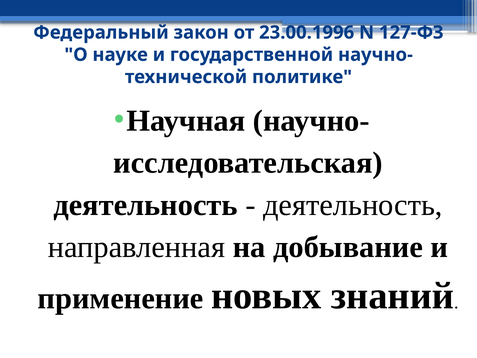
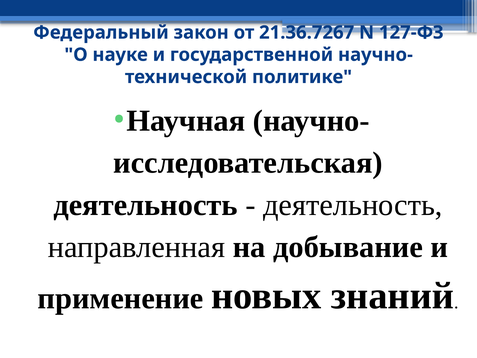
23.00.1996: 23.00.1996 -> 21.36.7267
